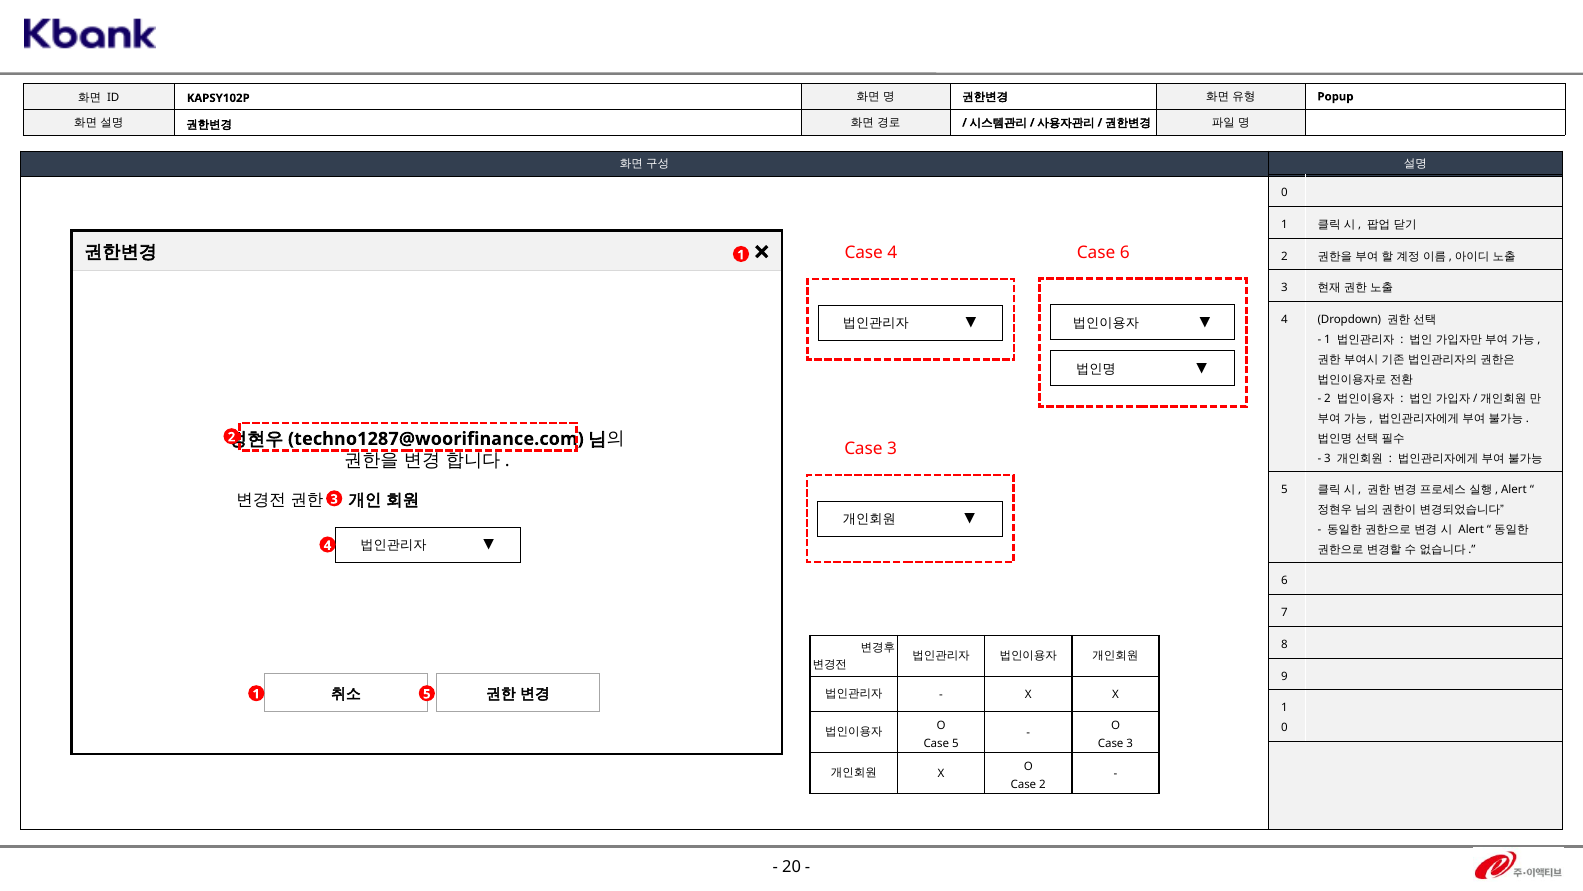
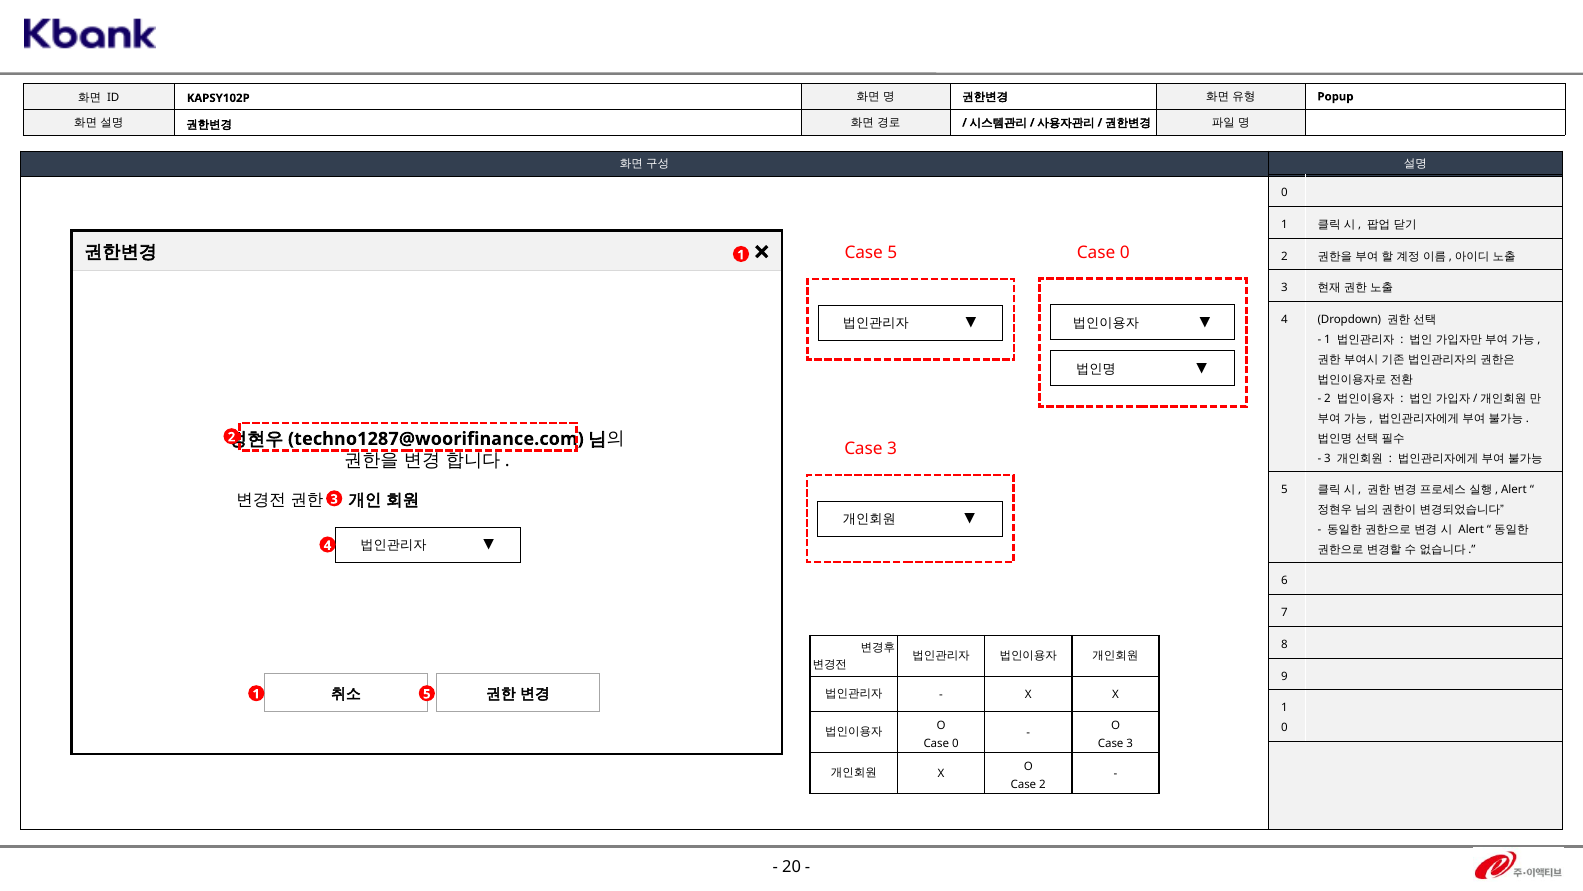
6 at (1125, 252): 6 -> 0
Case 4: 4 -> 5
5 at (955, 743): 5 -> 0
